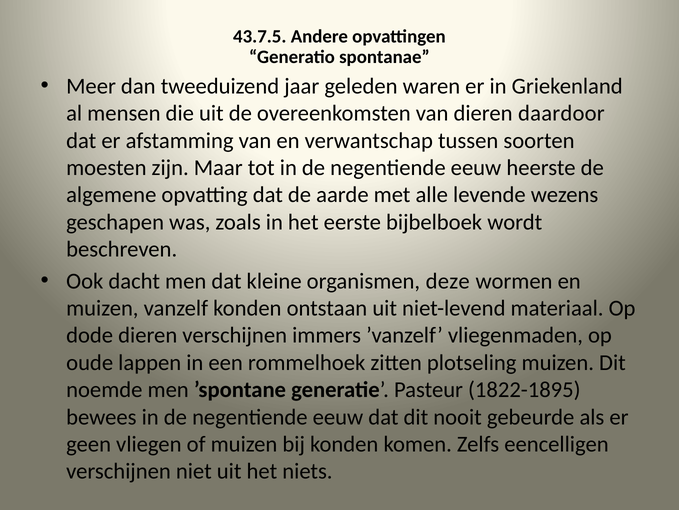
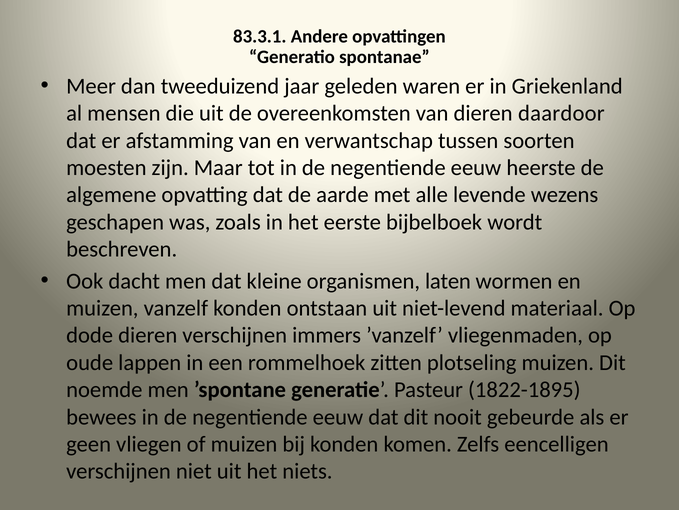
43.7.5: 43.7.5 -> 83.3.1
deze: deze -> laten
